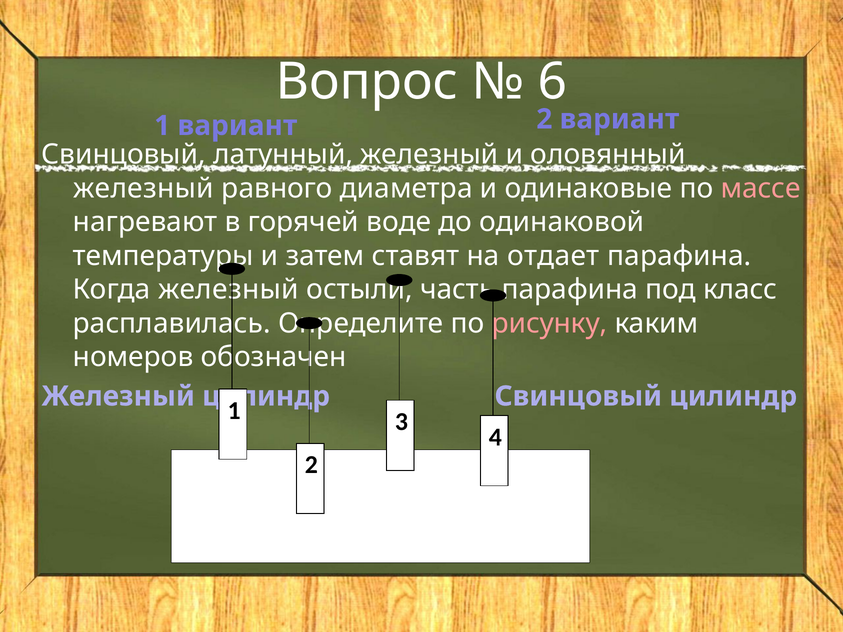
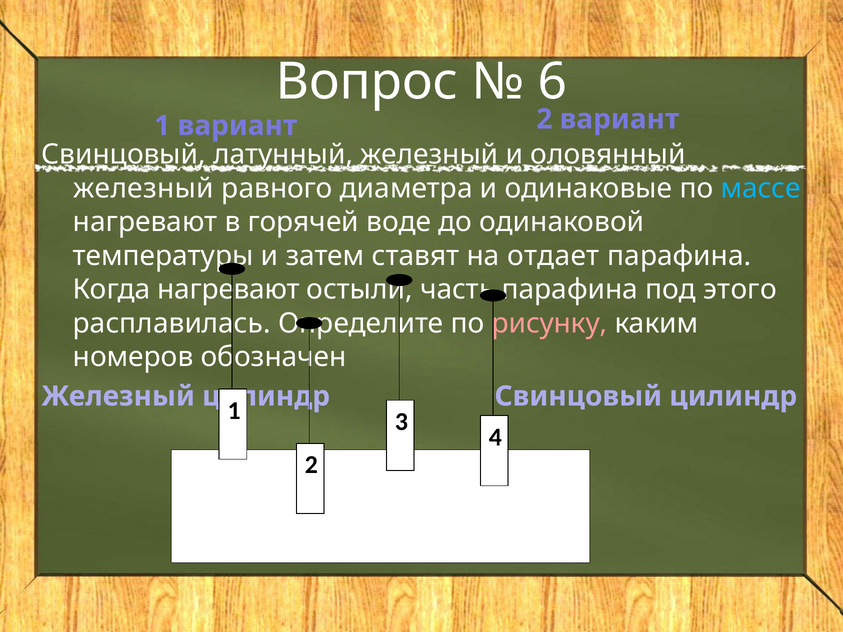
массе colour: pink -> light blue
Когда железный: железный -> нагревают
класс: класс -> этого
